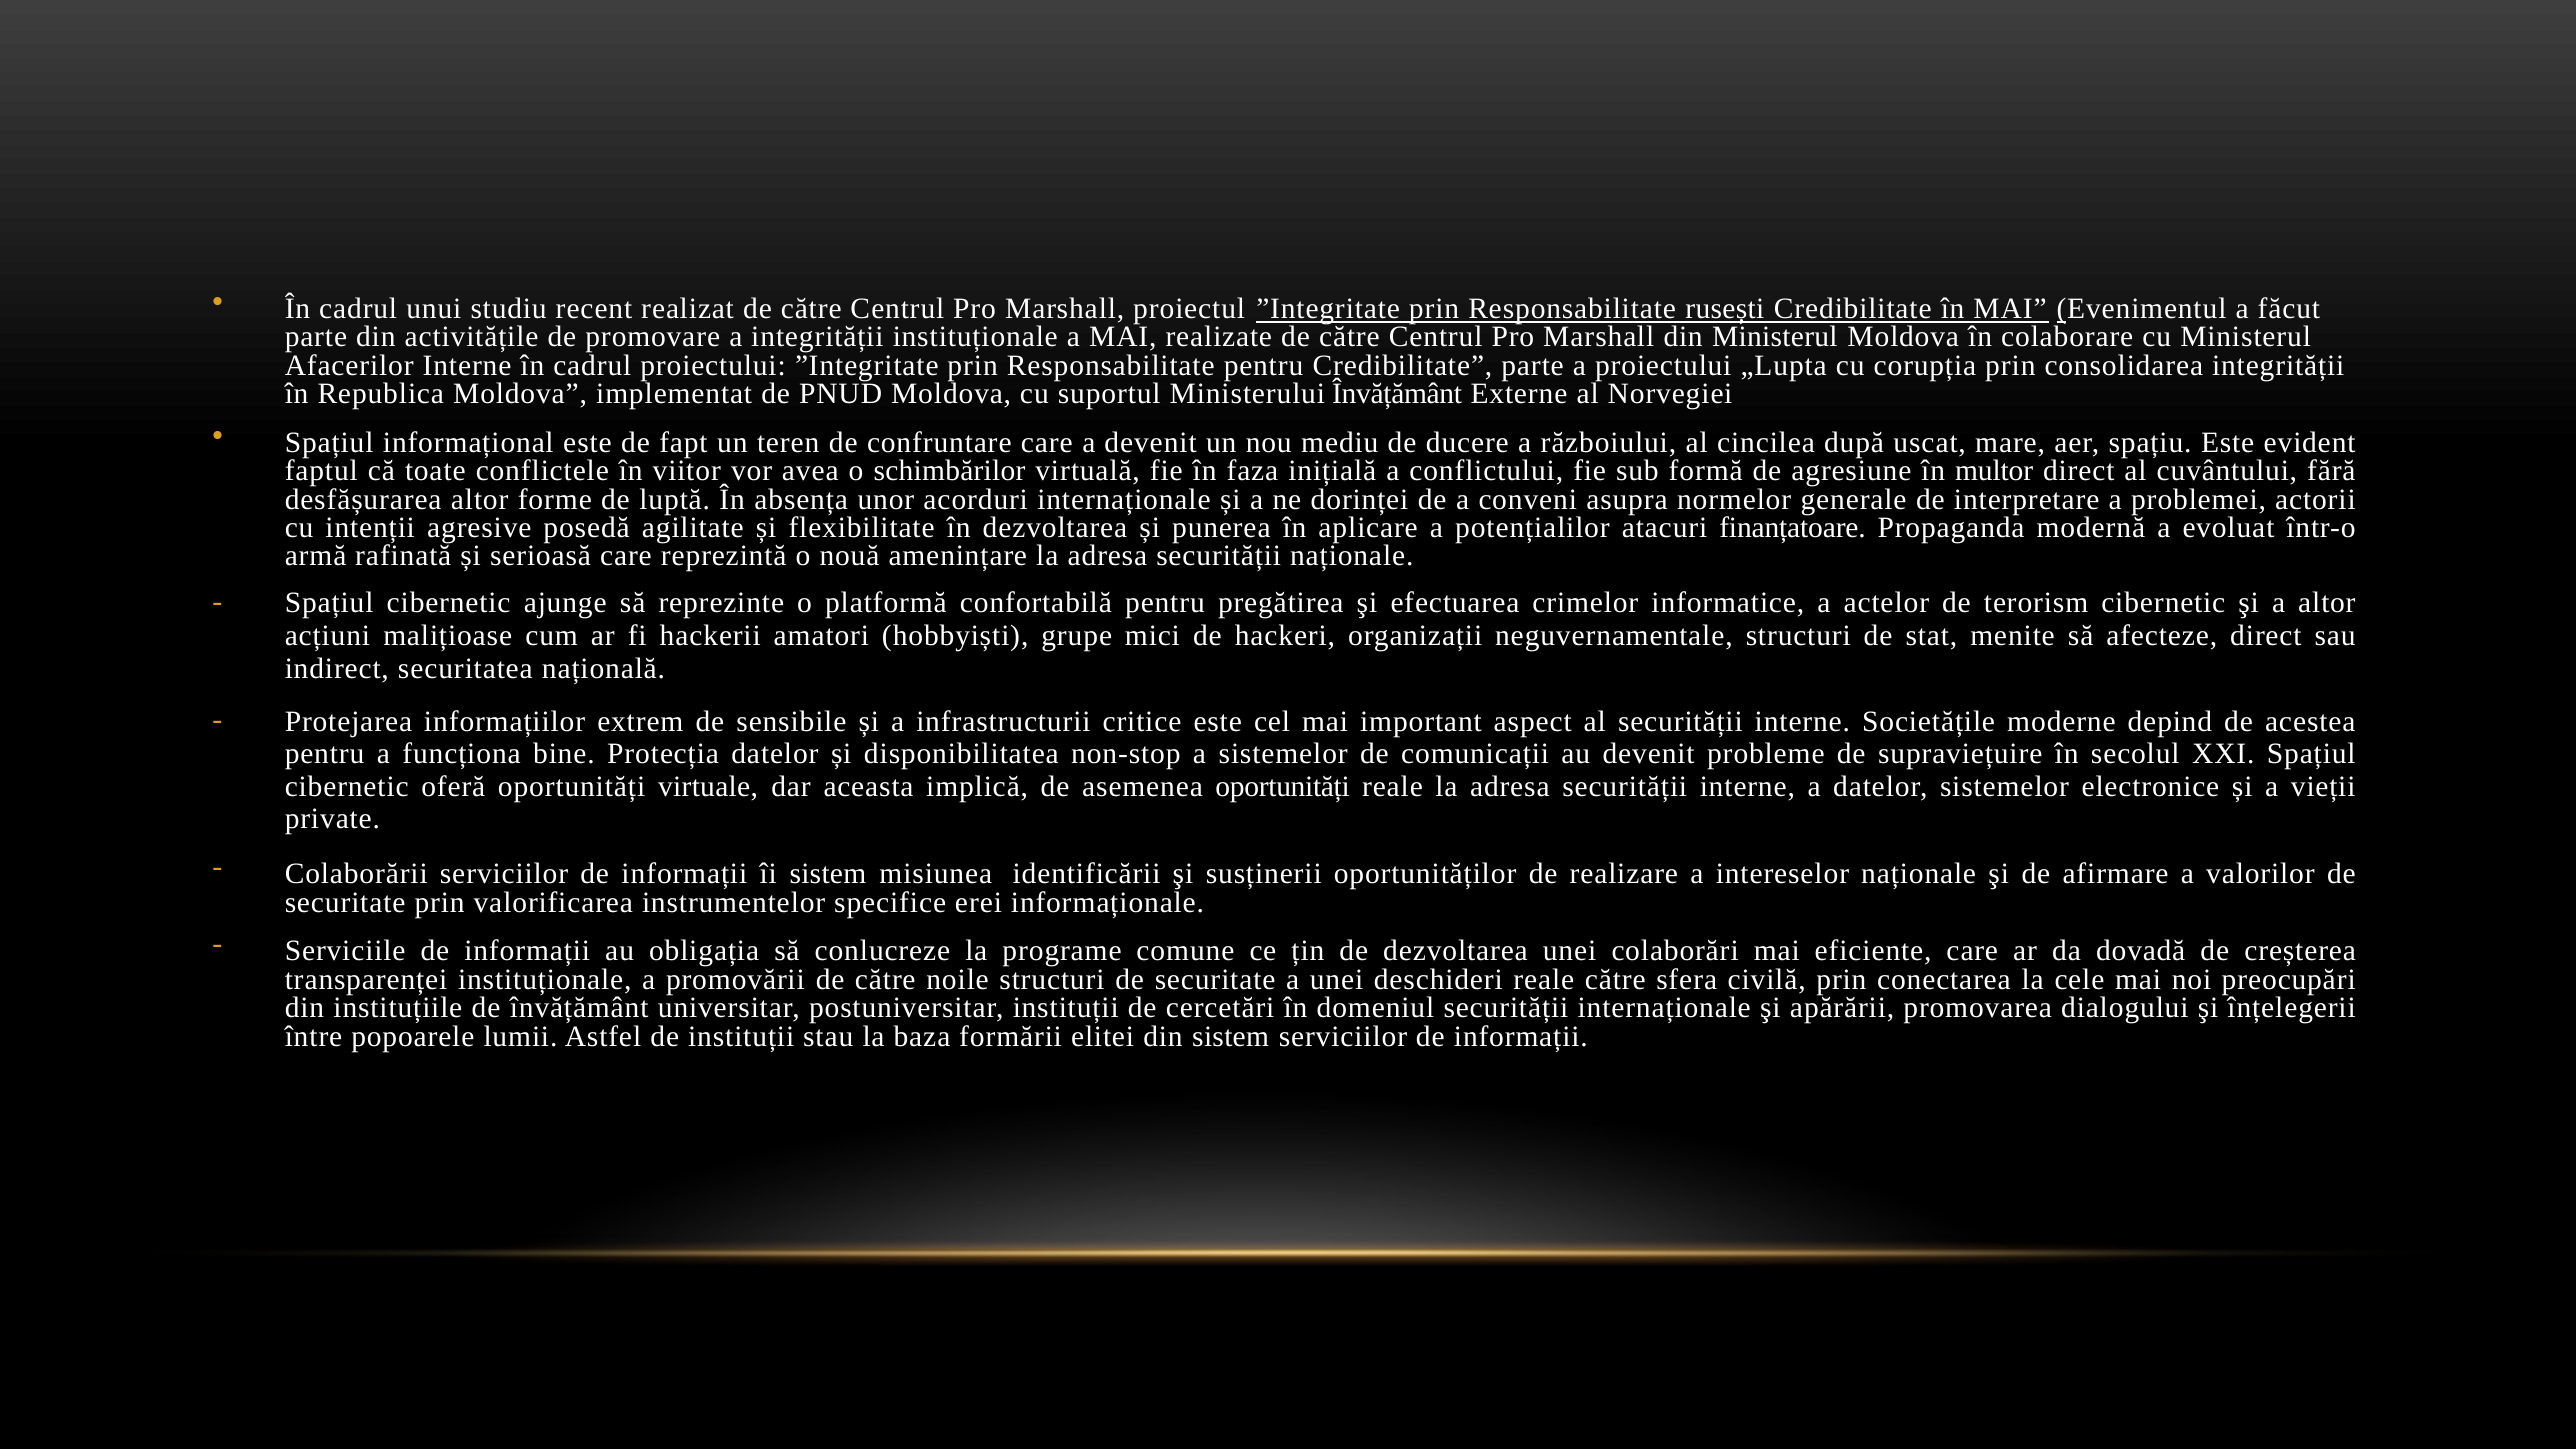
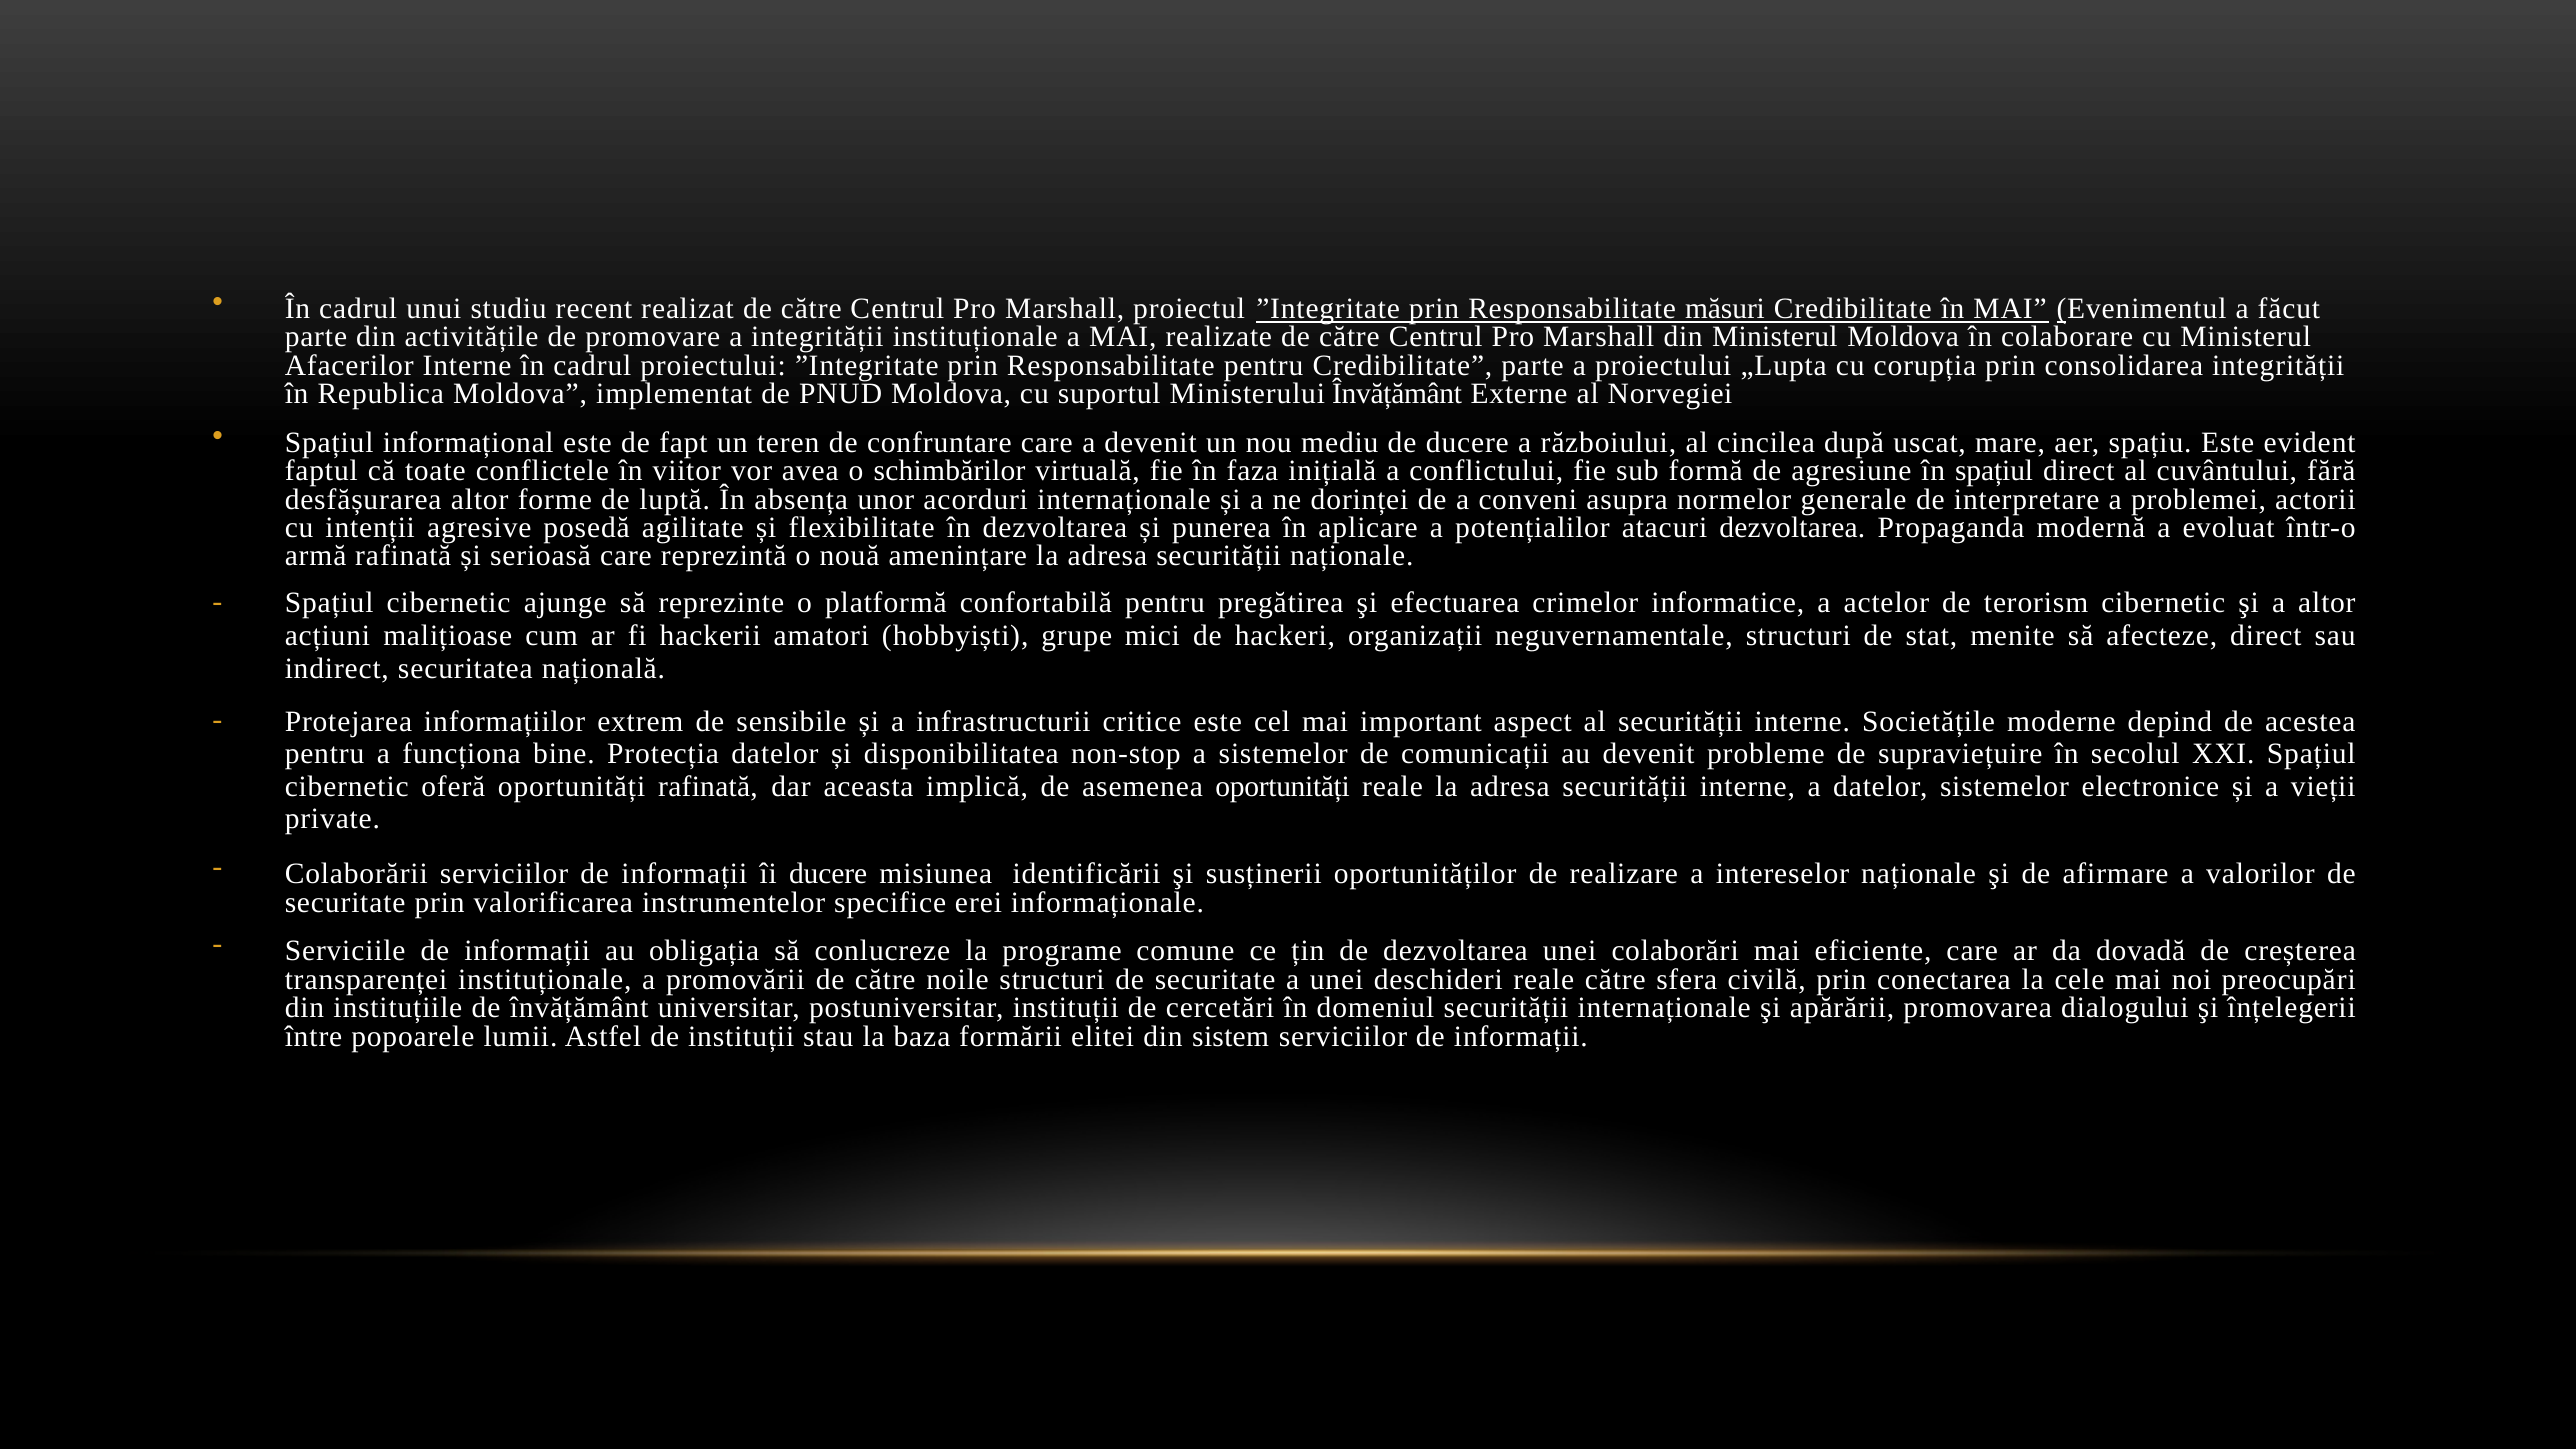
rusești: rusești -> măsuri
în multor: multor -> spațiul
atacuri finanțatoare: finanțatoare -> dezvoltarea
oportunități virtuale: virtuale -> rafinată
îi sistem: sistem -> ducere
